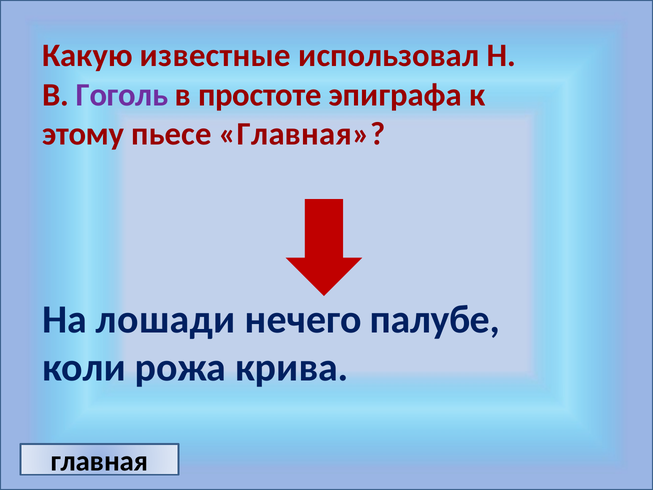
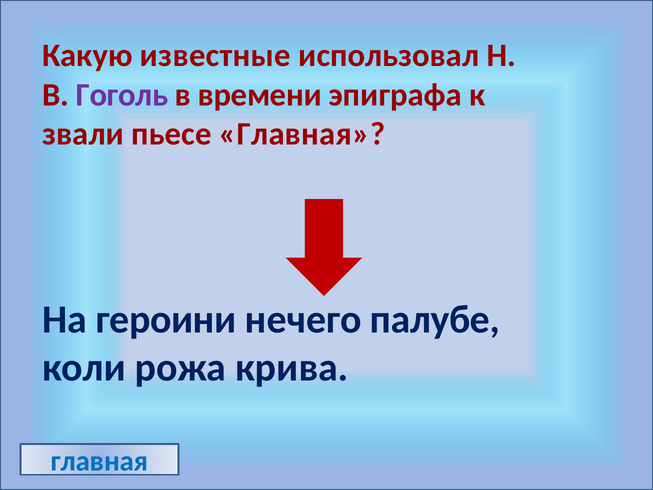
простоте: простоте -> времени
этому: этому -> звали
лошади: лошади -> героини
главная at (99, 461) colour: black -> blue
